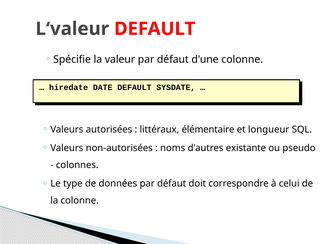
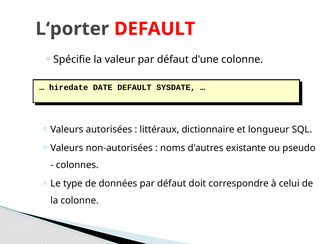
L‘valeur: L‘valeur -> L‘porter
élémentaire: élémentaire -> dictionnaire
